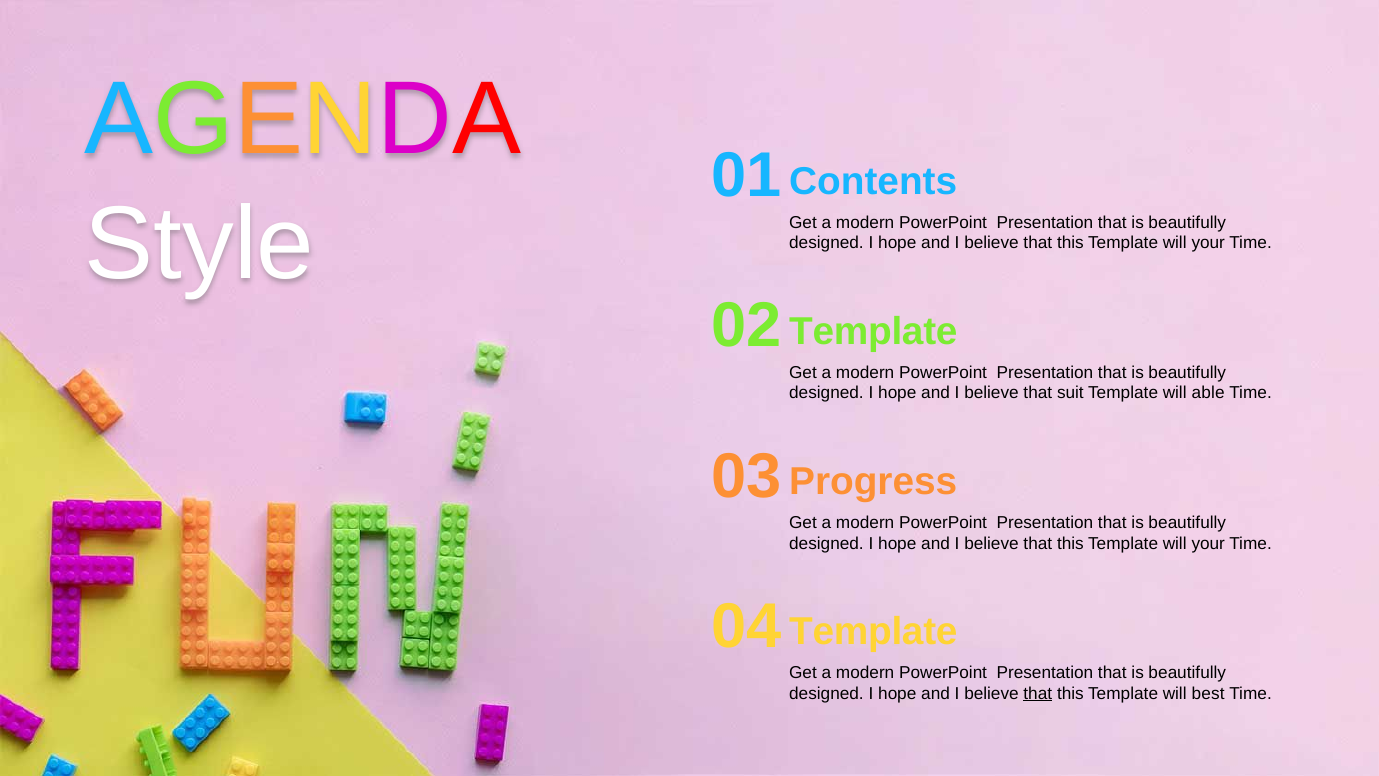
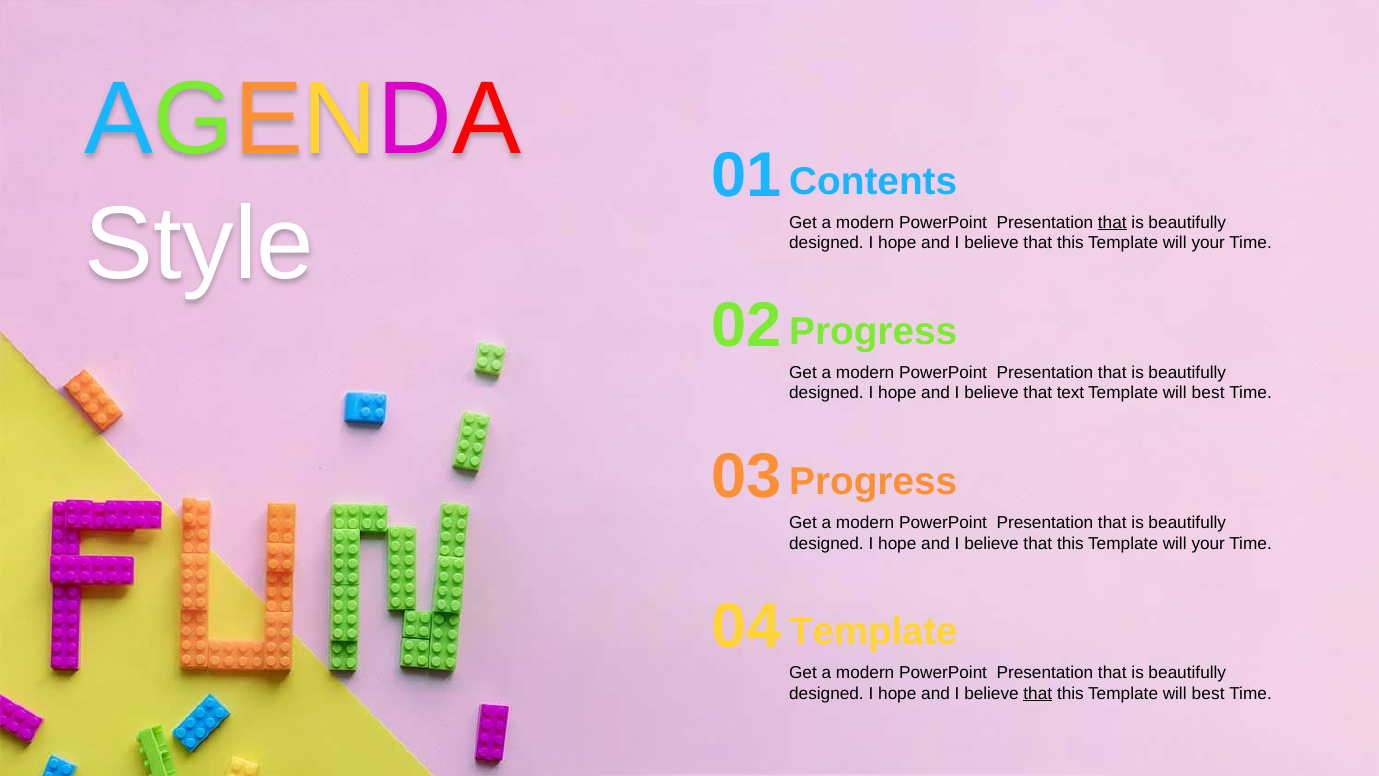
that at (1112, 222) underline: none -> present
Template at (873, 332): Template -> Progress
suit: suit -> text
able at (1208, 393): able -> best
